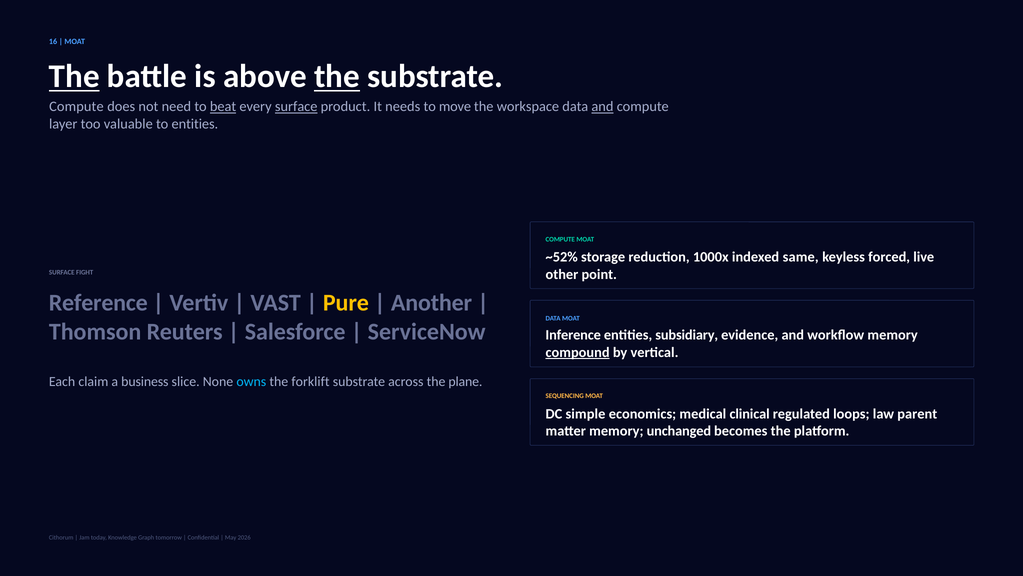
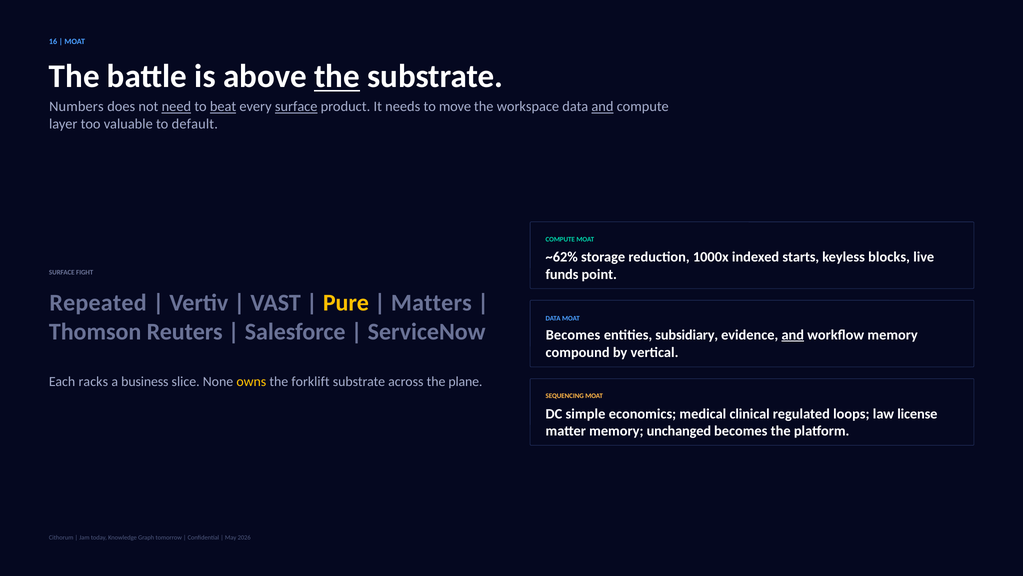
The at (74, 76) underline: present -> none
Compute at (76, 107): Compute -> Numbers
need underline: none -> present
to entities: entities -> default
~52%: ~52% -> ~62%
same: same -> starts
forced: forced -> blocks
other: other -> funds
Reference: Reference -> Repeated
Another: Another -> Matters
Inference at (573, 335): Inference -> Becomes
and at (793, 335) underline: none -> present
compound underline: present -> none
claim: claim -> racks
owns colour: light blue -> yellow
parent: parent -> license
